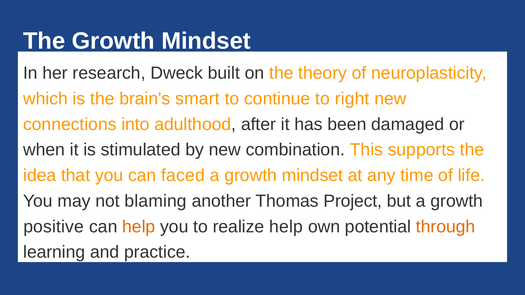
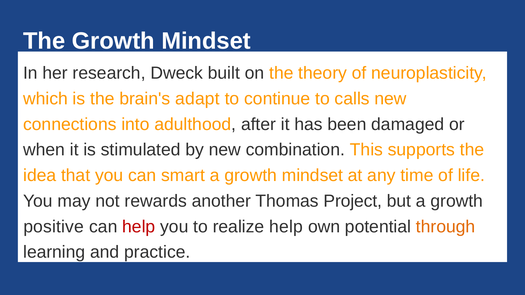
smart: smart -> adapt
right: right -> calls
faced: faced -> smart
blaming: blaming -> rewards
help at (139, 227) colour: orange -> red
